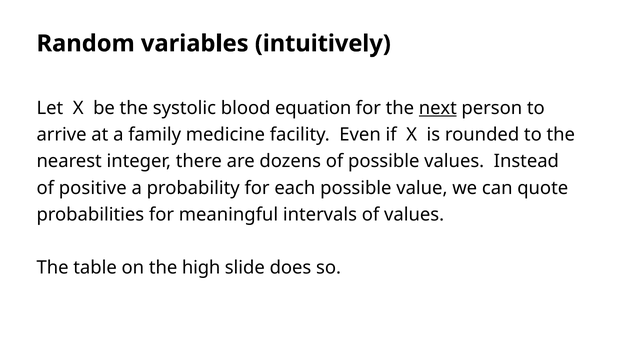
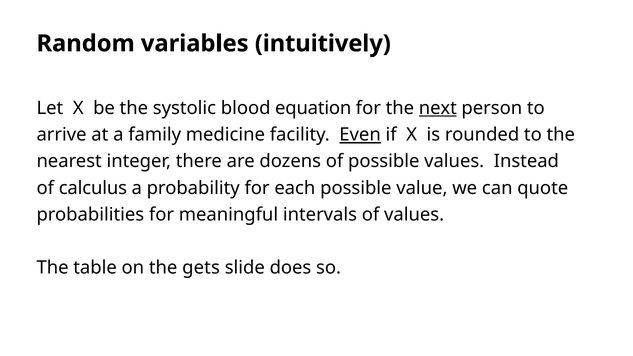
Even underline: none -> present
positive: positive -> calculus
high: high -> gets
